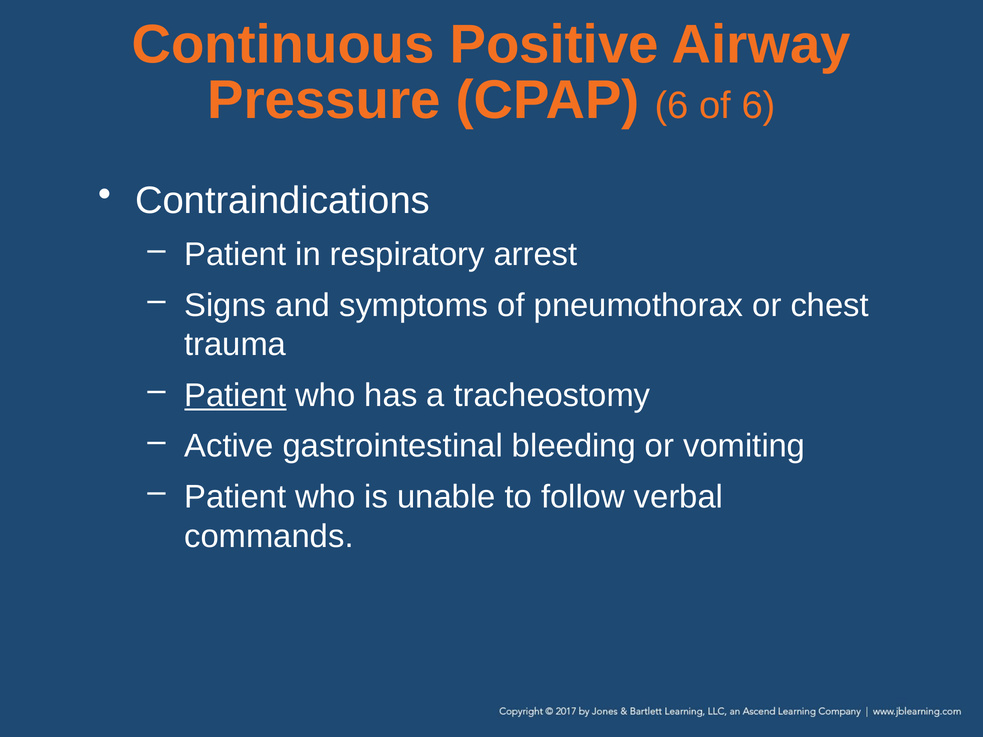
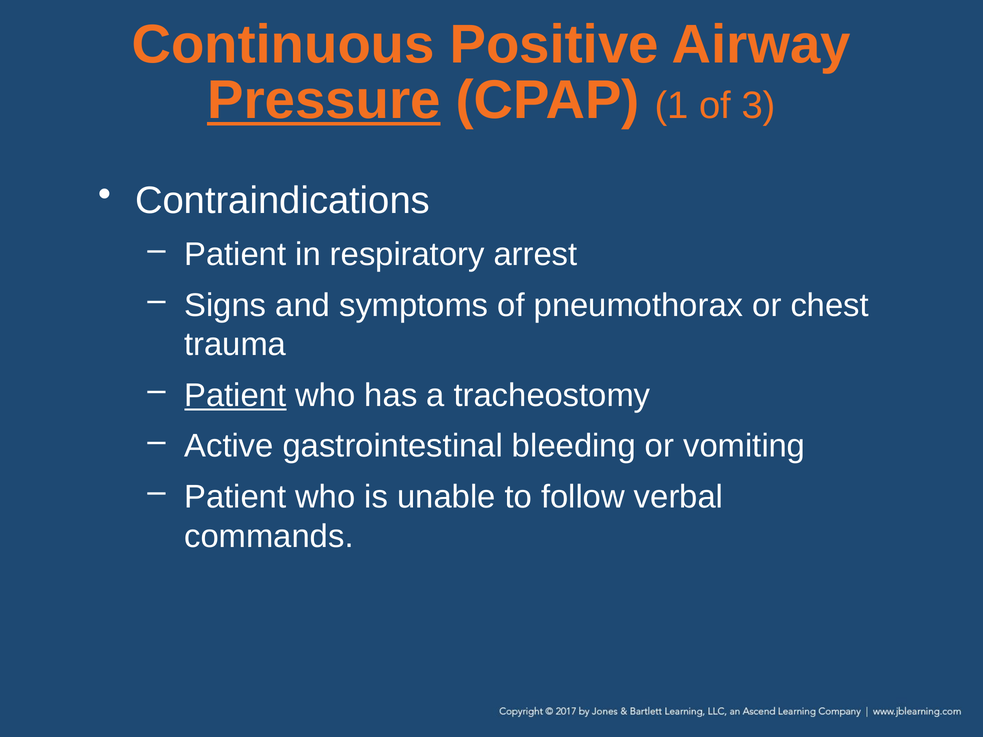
Pressure underline: none -> present
CPAP 6: 6 -> 1
of 6: 6 -> 3
